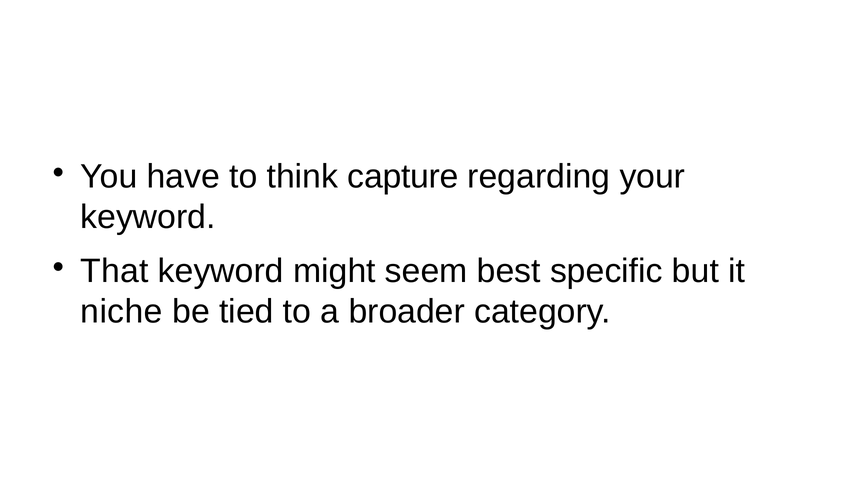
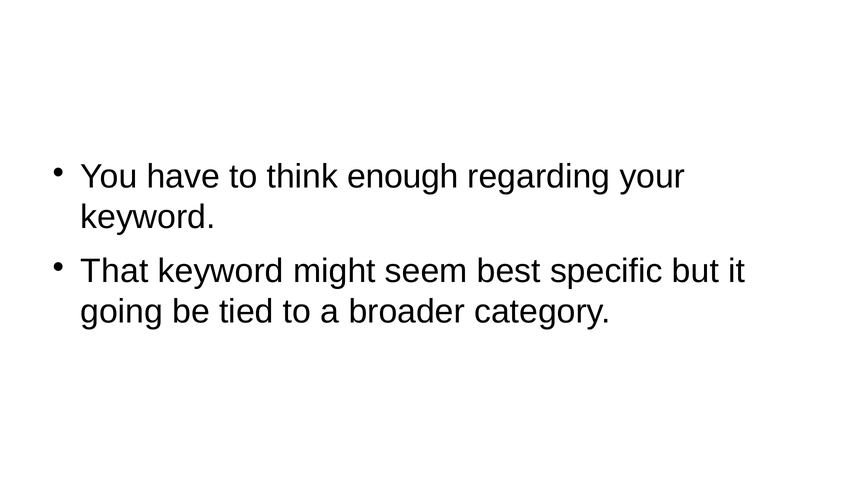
capture: capture -> enough
niche: niche -> going
